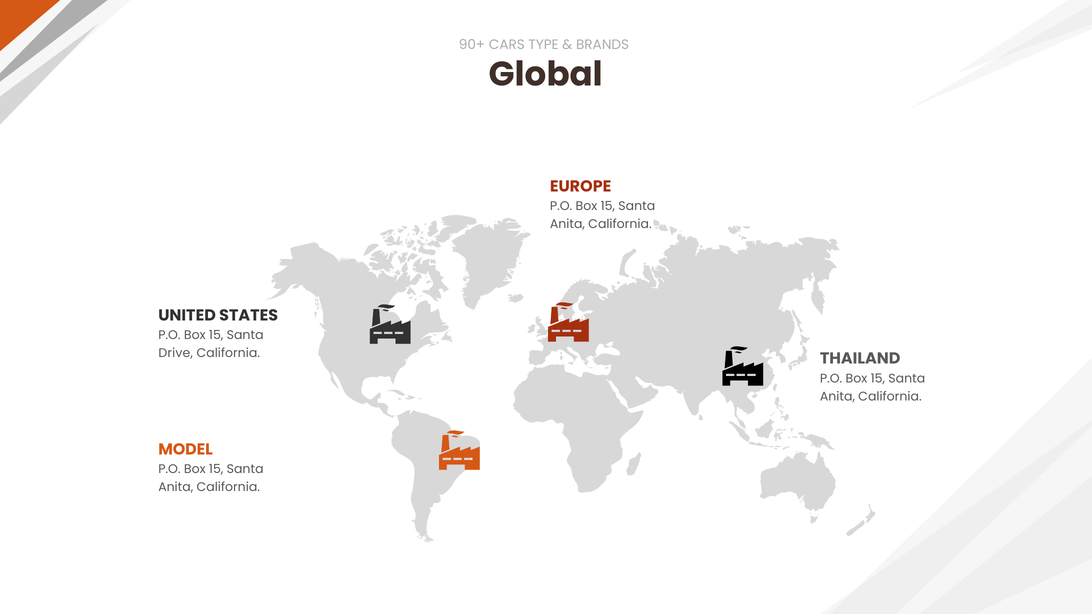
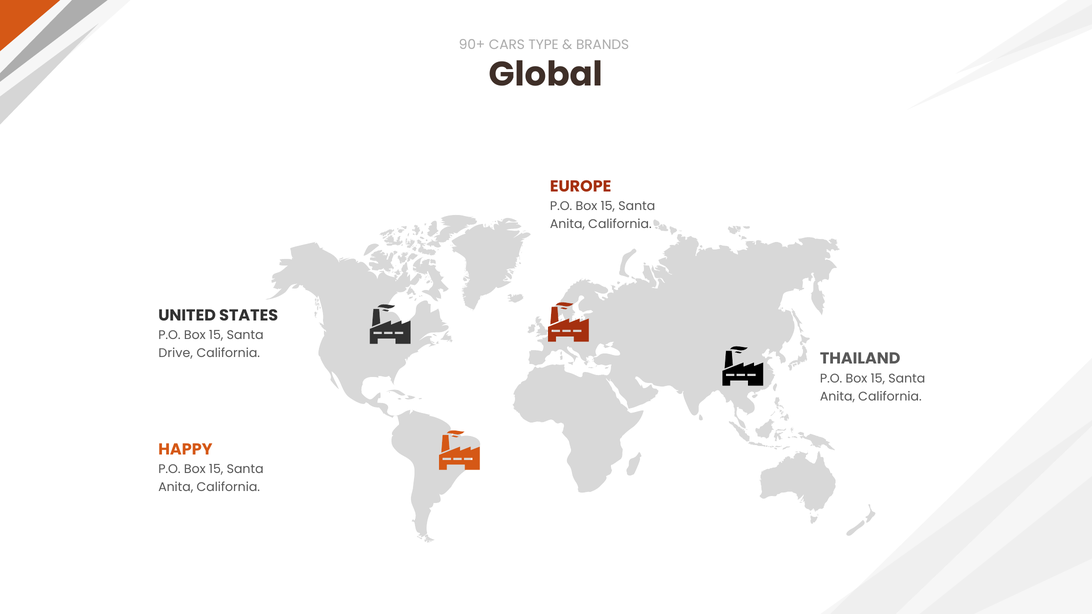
MODEL: MODEL -> HAPPY
